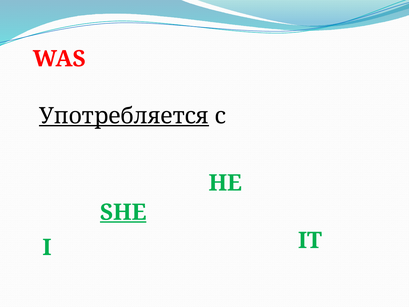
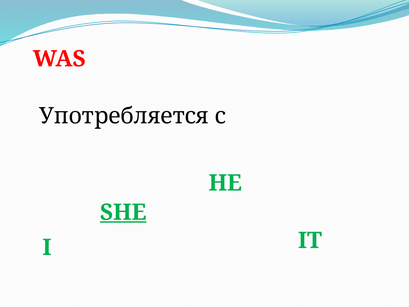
Употребляется underline: present -> none
